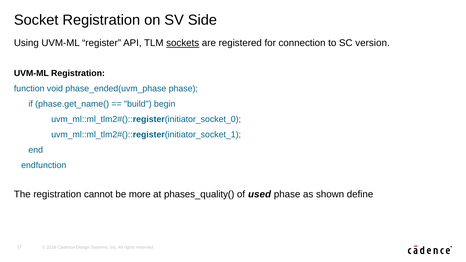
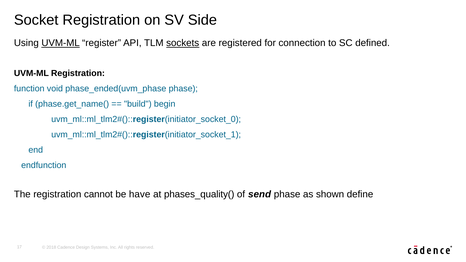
UVM-ML at (61, 43) underline: none -> present
version: version -> defined
more: more -> have
used: used -> send
